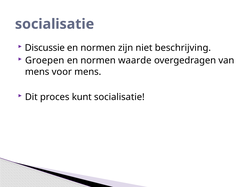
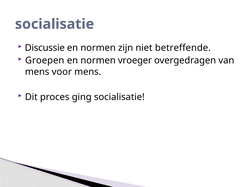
beschrijving: beschrijving -> betreffende
waarde: waarde -> vroeger
kunt: kunt -> ging
